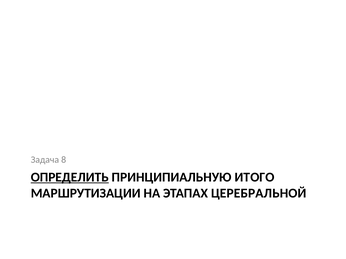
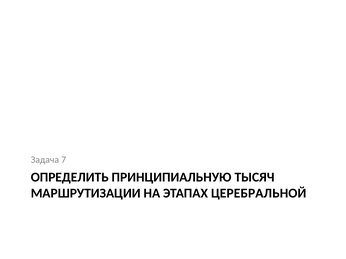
8: 8 -> 7
ОПРЕДЕЛИТЬ underline: present -> none
ИТОГО: ИТОГО -> ТЫСЯЧ
